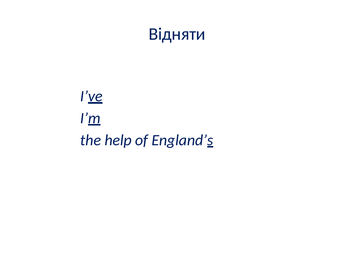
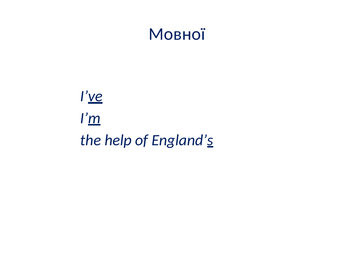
Відняти: Відняти -> Мовної
